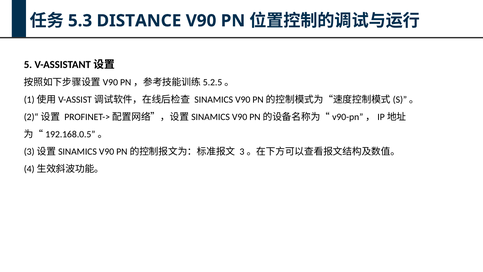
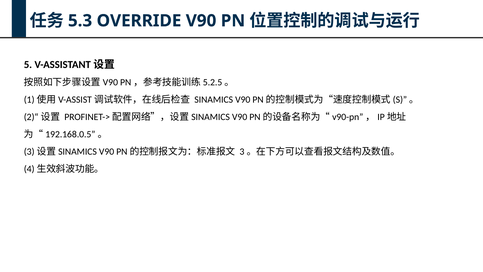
DISTANCE: DISTANCE -> OVERRIDE
